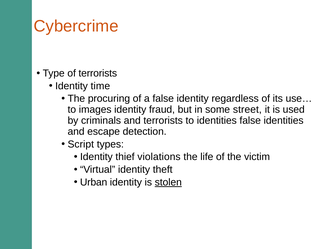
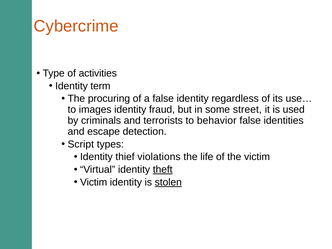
of terrorists: terrorists -> activities
time: time -> term
to identities: identities -> behavior
theft underline: none -> present
Urban at (94, 182): Urban -> Victim
